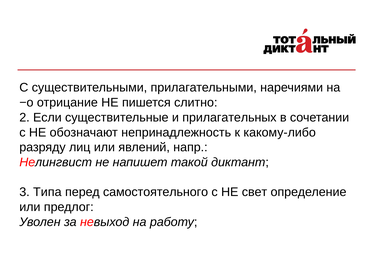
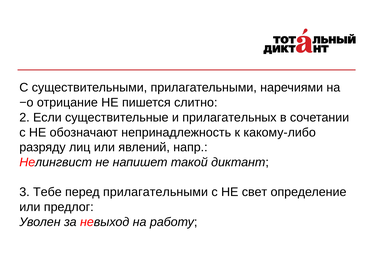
Типа: Типа -> Тебе
перед самостоятельного: самостоятельного -> прилагательными
